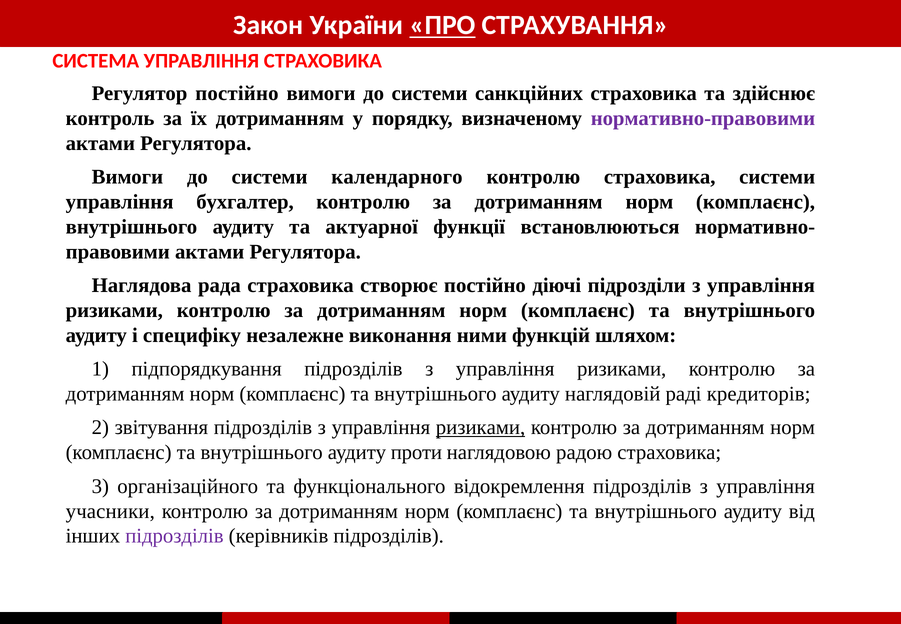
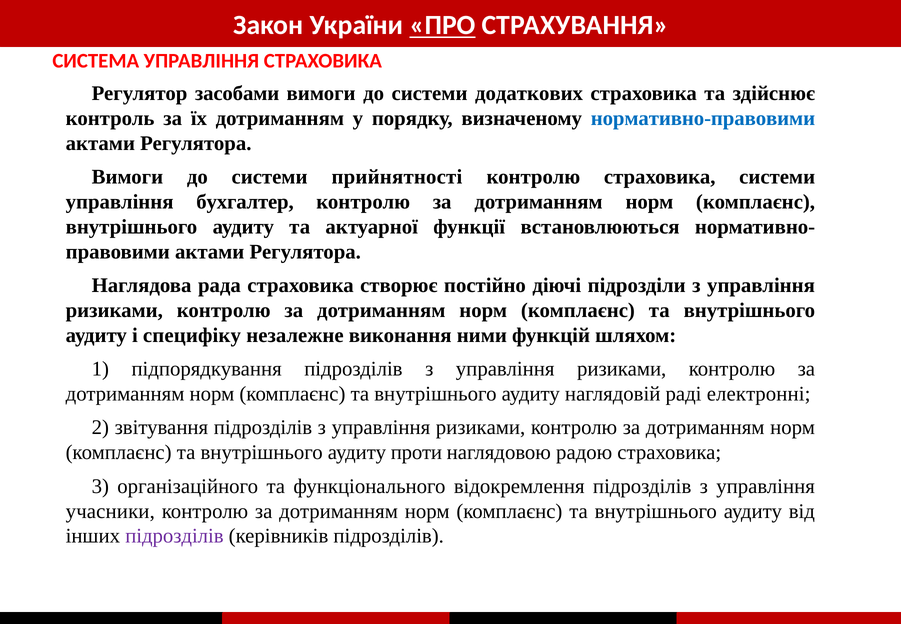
Регулятор постійно: постійно -> засобами
санкційних: санкційних -> додаткових
нормативно-правовими colour: purple -> blue
календарного: календарного -> прийнятності
кредиторів: кредиторів -> електронні
ризиками at (481, 427) underline: present -> none
